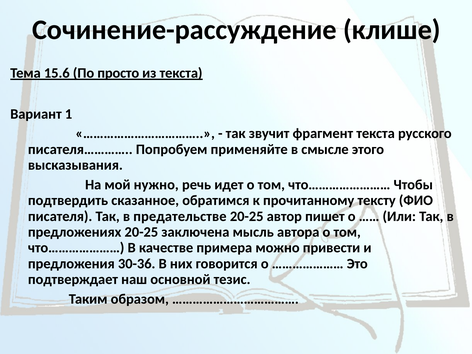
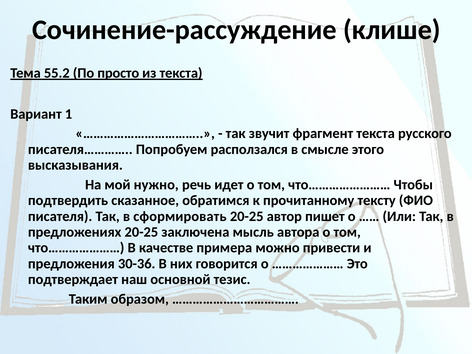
15.6: 15.6 -> 55.2
применяйте: применяйте -> расползался
предательстве: предательстве -> сформировать
